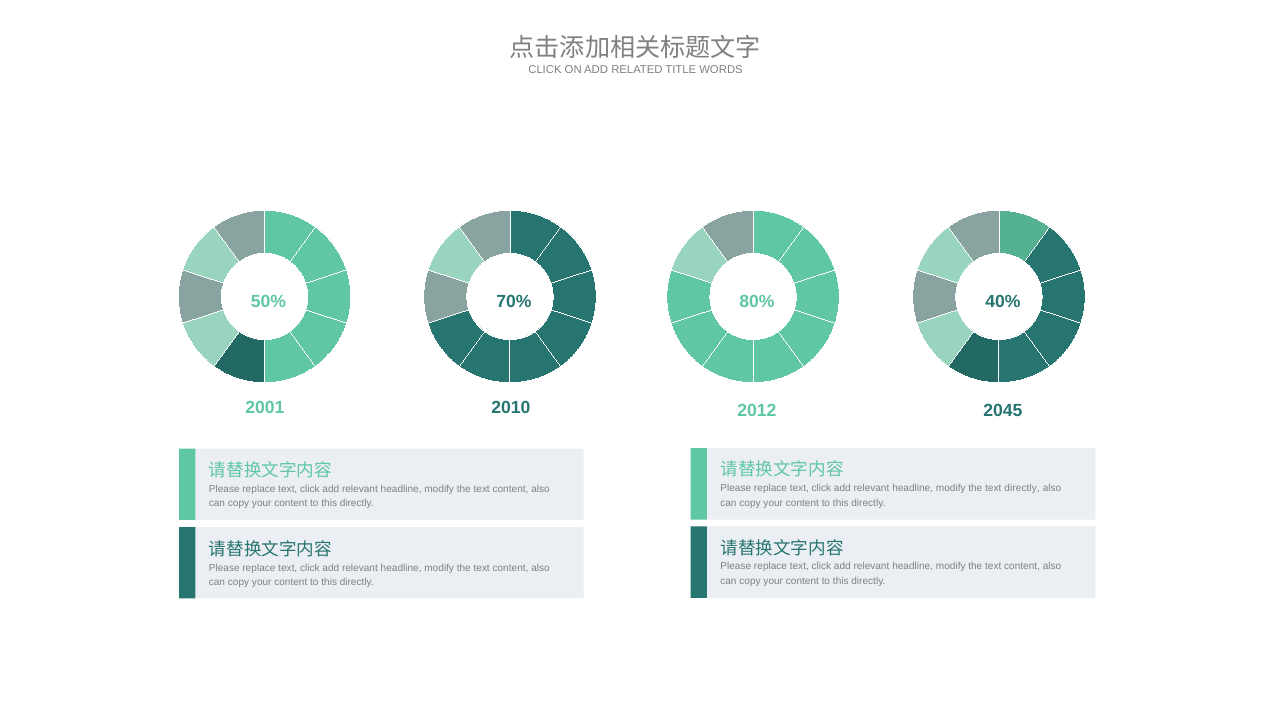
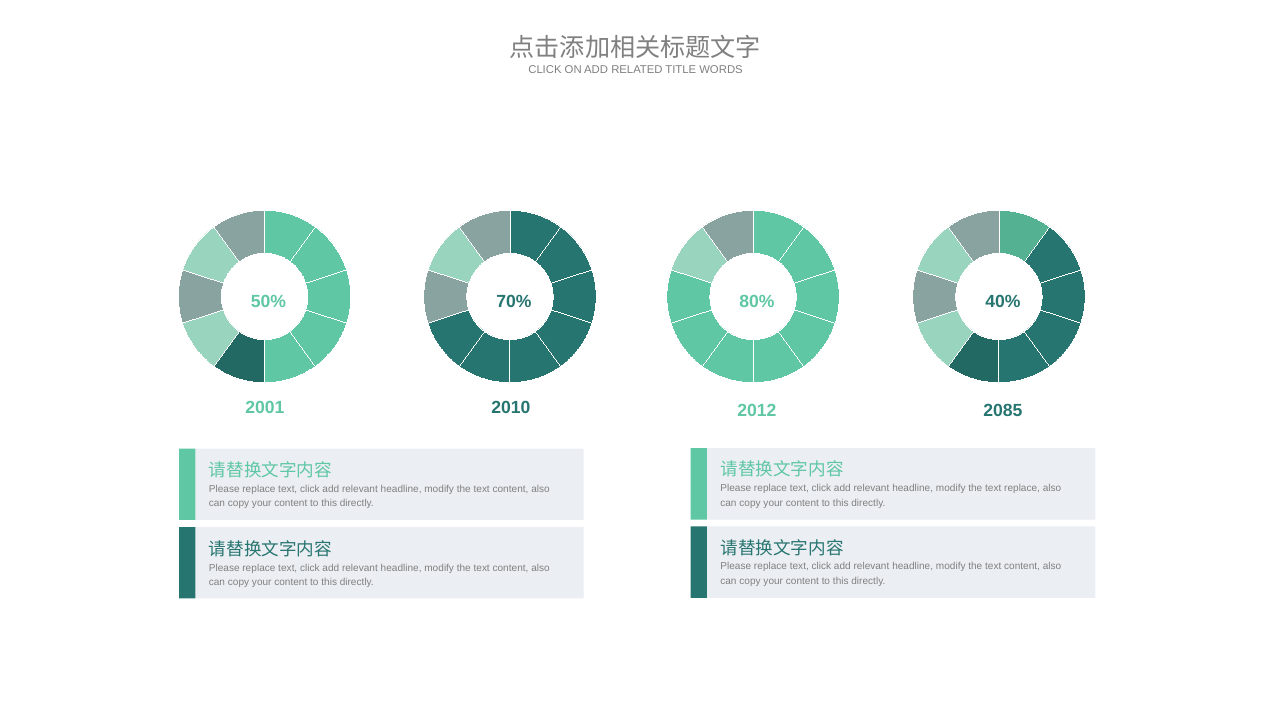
2045: 2045 -> 2085
text directly: directly -> replace
